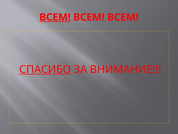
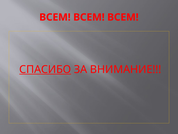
ВСЕМ at (55, 17) underline: present -> none
